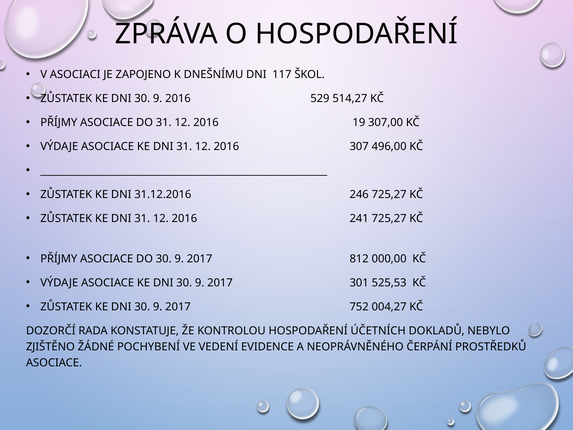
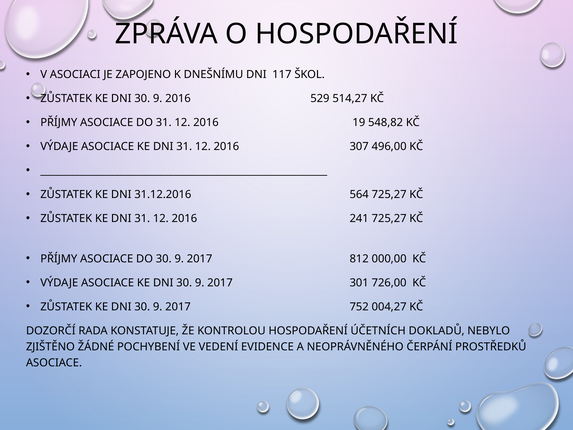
307,00: 307,00 -> 548,82
246: 246 -> 564
525,53: 525,53 -> 726,00
